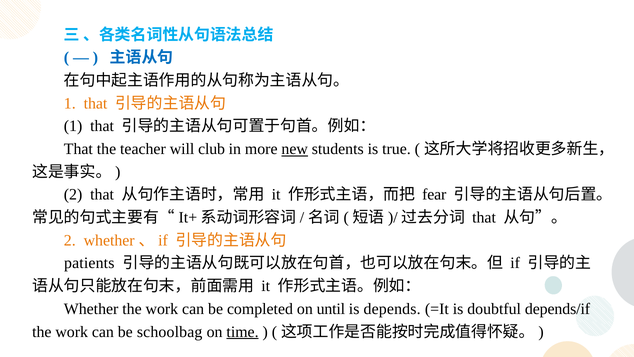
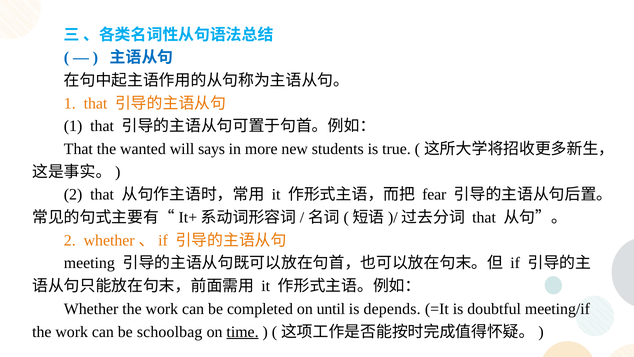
teacher: teacher -> wanted
club: club -> says
new underline: present -> none
patients: patients -> meeting
depends/if: depends/if -> meeting/if
